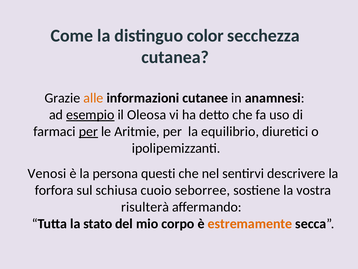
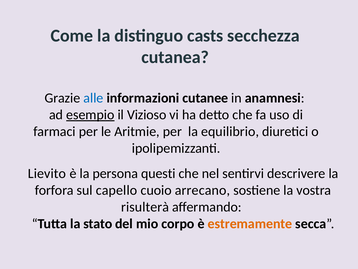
color: color -> casts
alle colour: orange -> blue
Oleosa: Oleosa -> Vizioso
per at (88, 131) underline: present -> none
Venosi: Venosi -> Lievito
schiusa: schiusa -> capello
seborree: seborree -> arrecano
